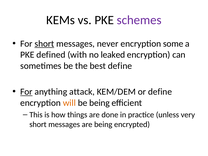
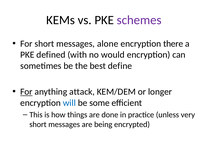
short at (44, 44) underline: present -> none
never: never -> alone
some: some -> there
leaked: leaked -> would
or define: define -> longer
will colour: orange -> blue
be being: being -> some
